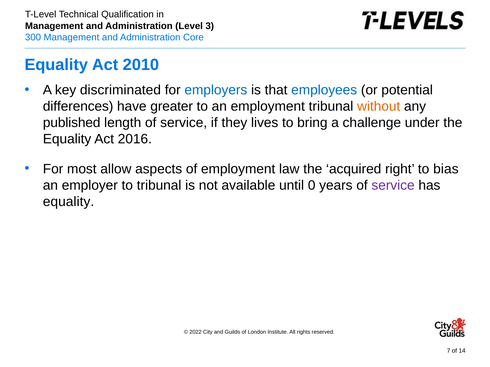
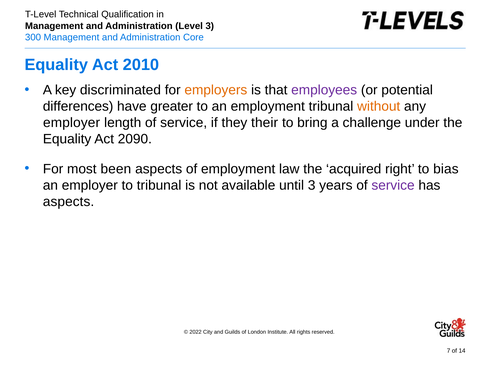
employers colour: blue -> orange
employees colour: blue -> purple
published at (72, 123): published -> employer
lives: lives -> their
2016: 2016 -> 2090
allow: allow -> been
until 0: 0 -> 3
equality at (69, 202): equality -> aspects
